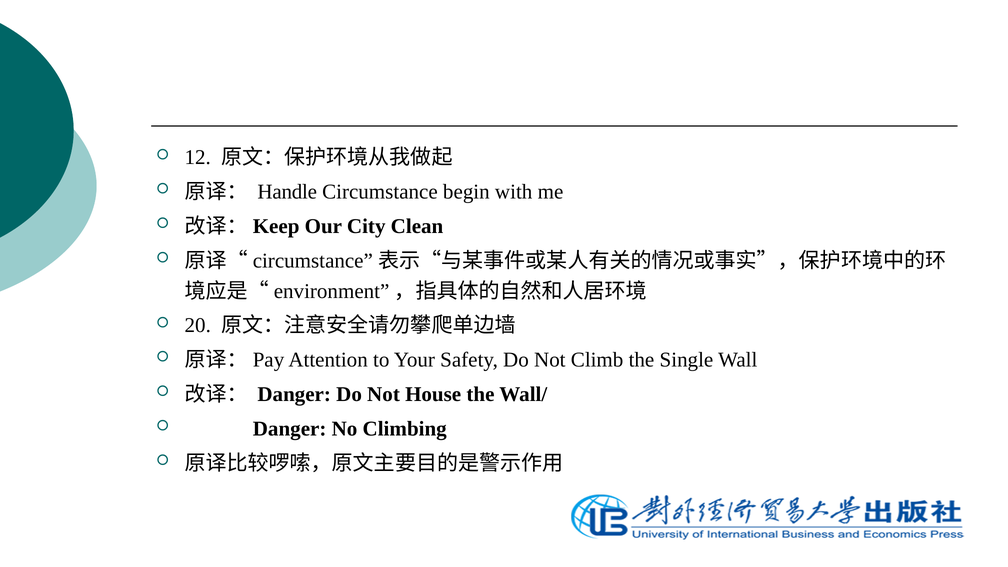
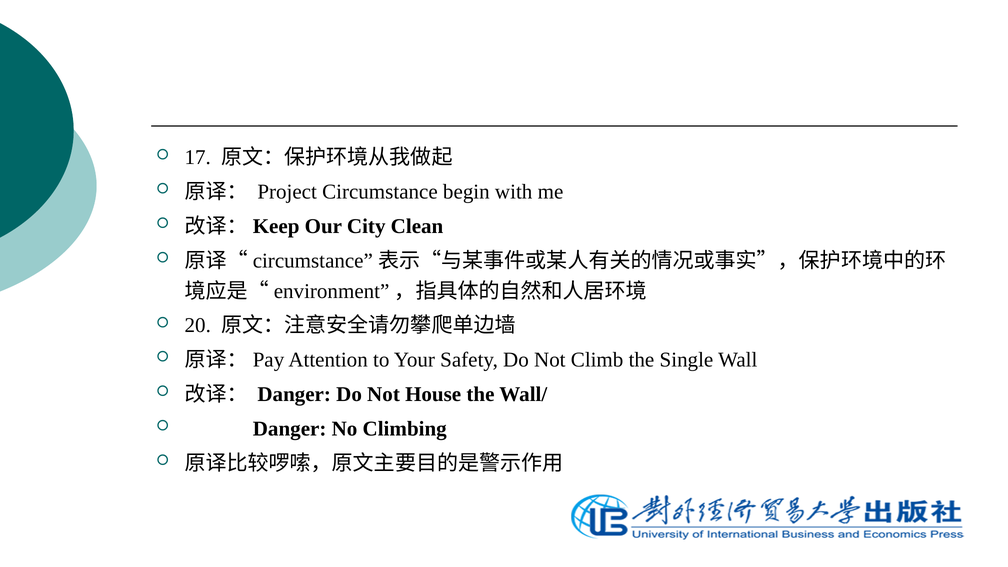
12: 12 -> 17
Handle: Handle -> Project
